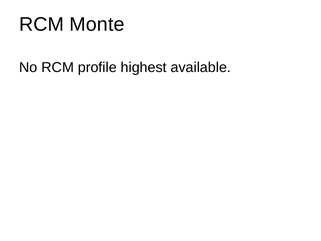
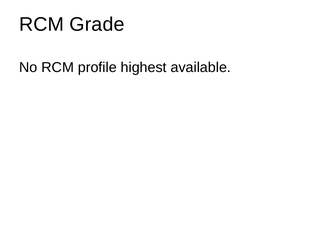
Monte: Monte -> Grade
